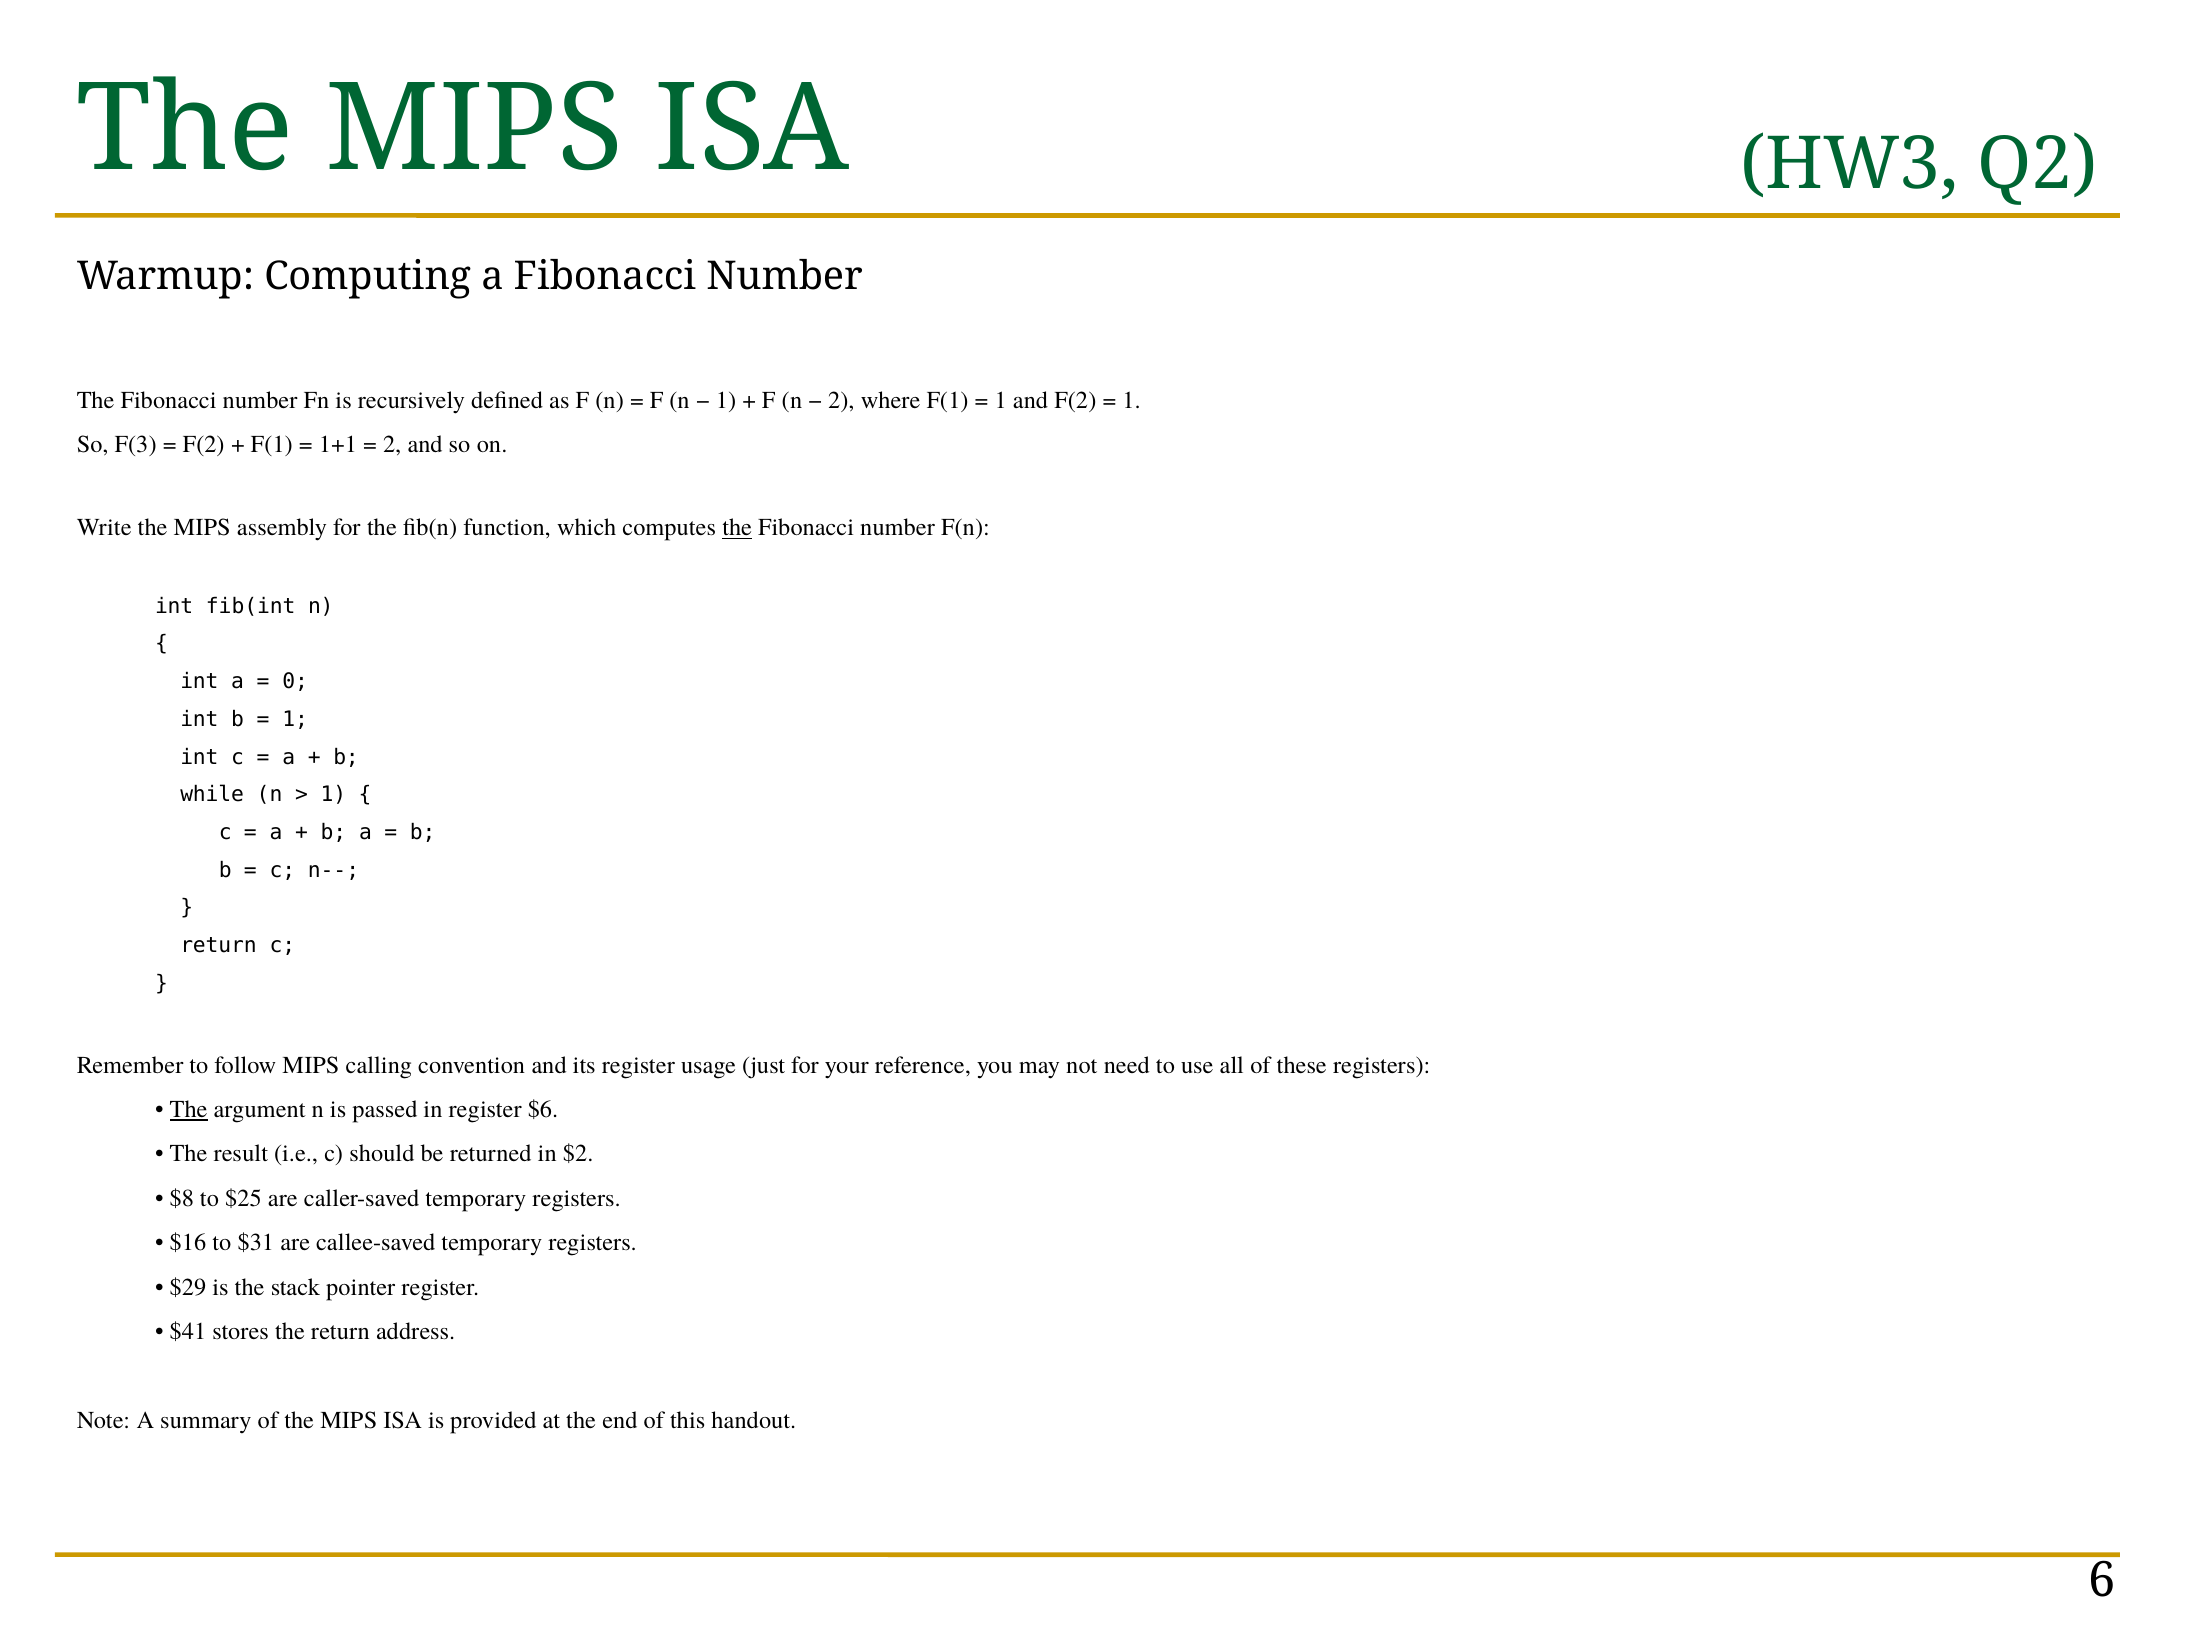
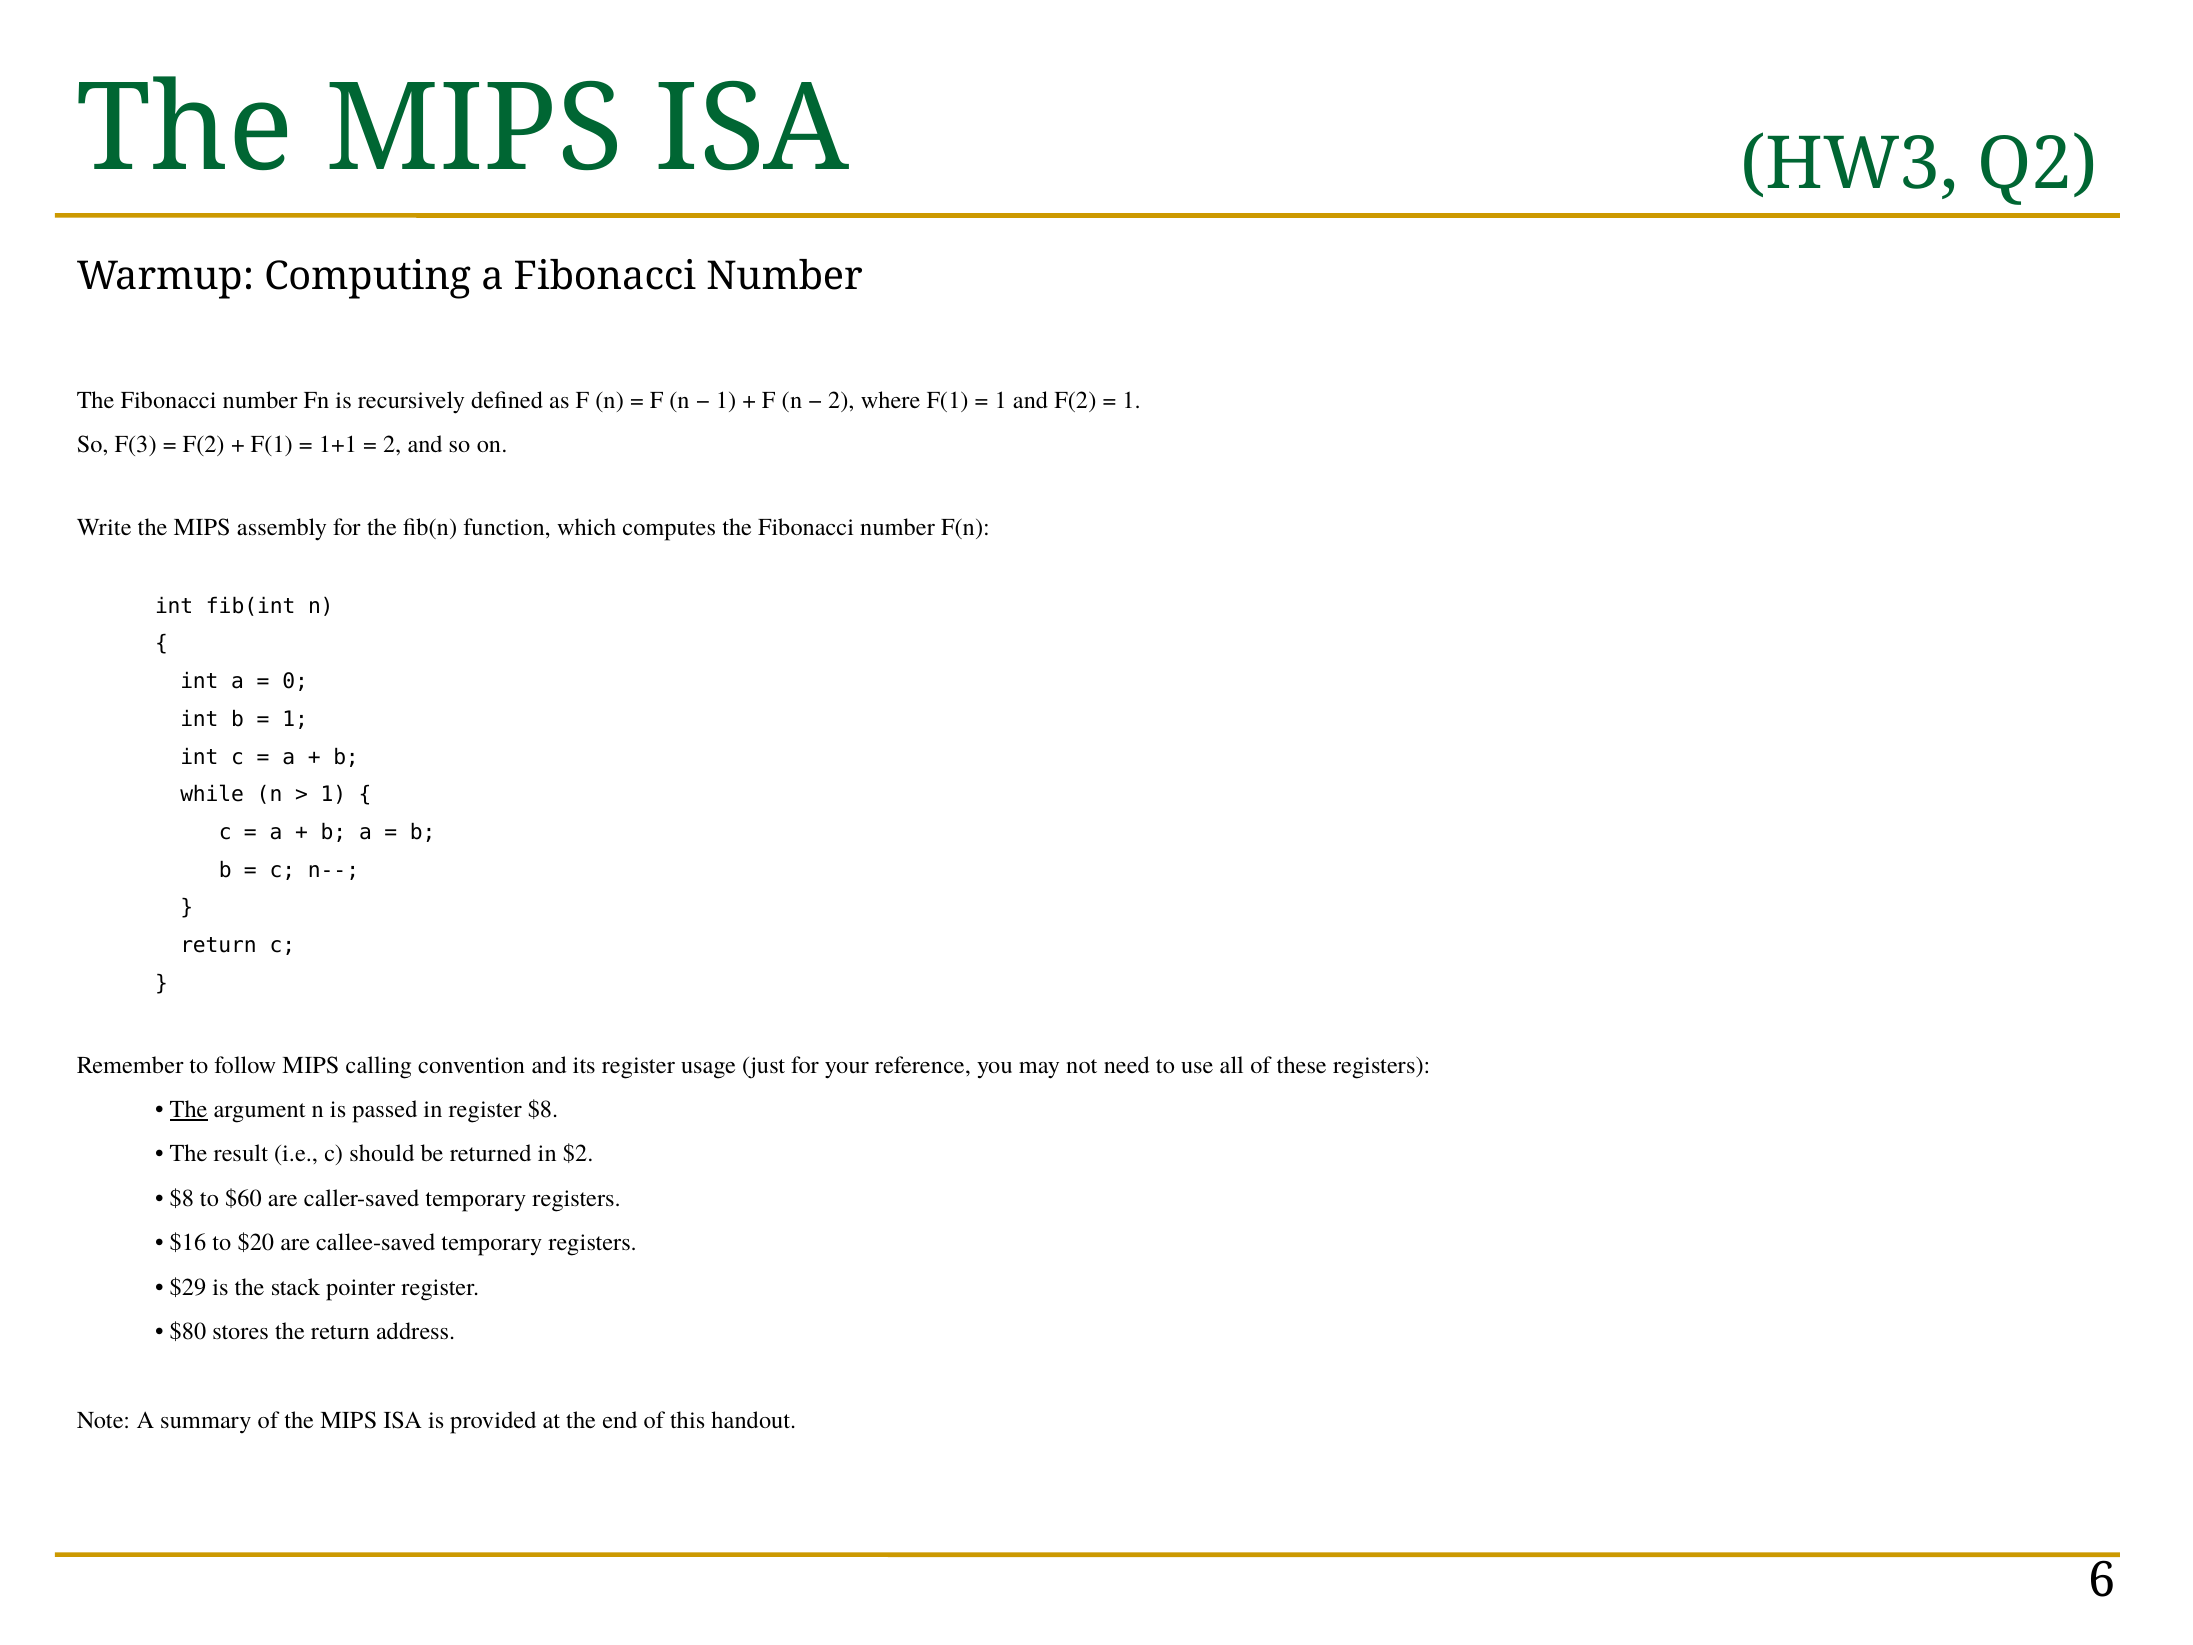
the at (737, 528) underline: present -> none
register $6: $6 -> $8
$25: $25 -> $60
$31: $31 -> $20
$41: $41 -> $80
